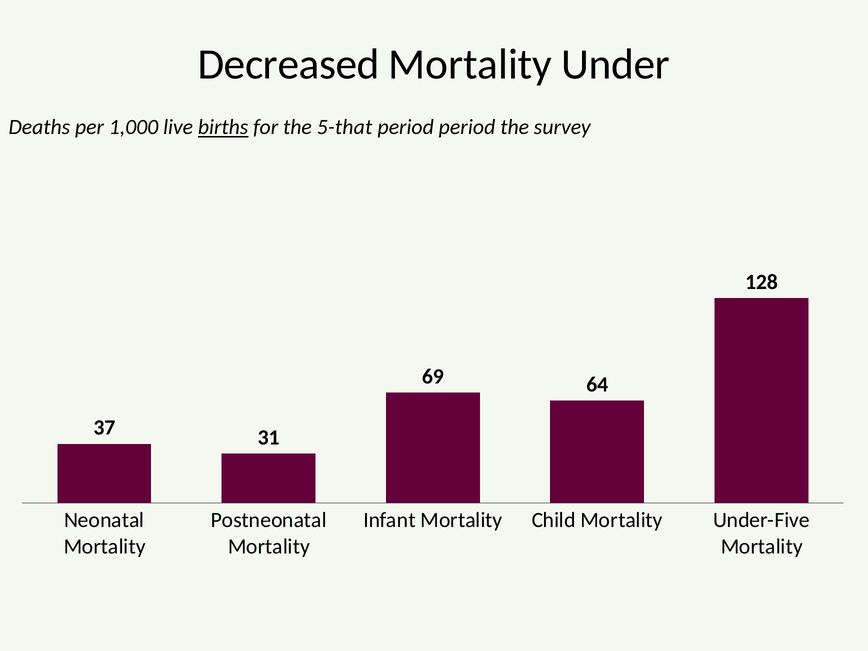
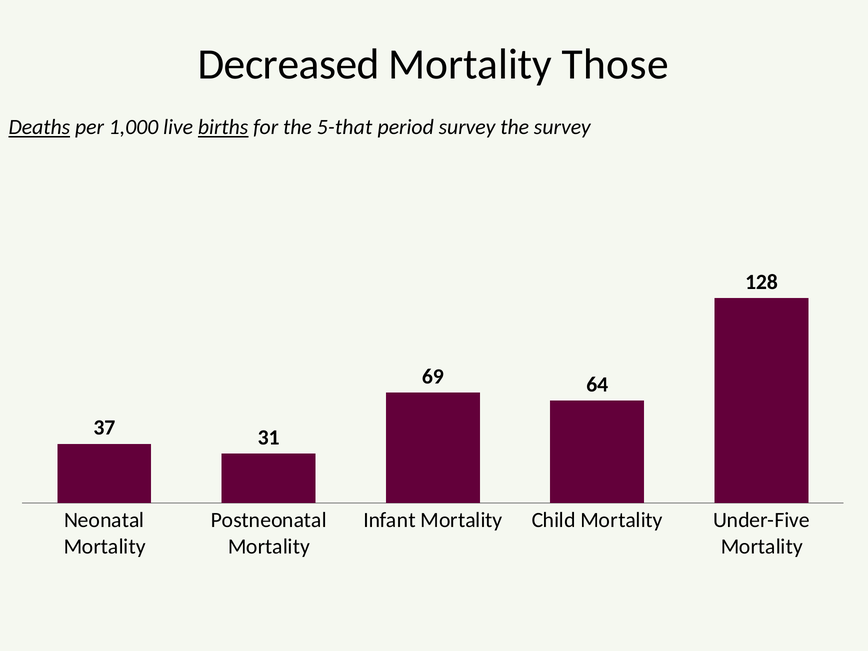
Under: Under -> Those
Deaths underline: none -> present
period period: period -> survey
